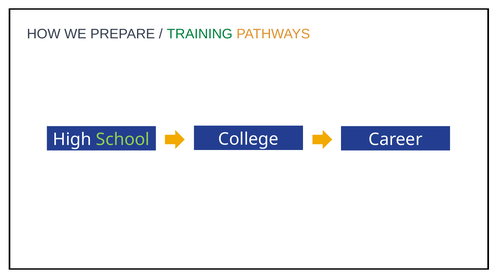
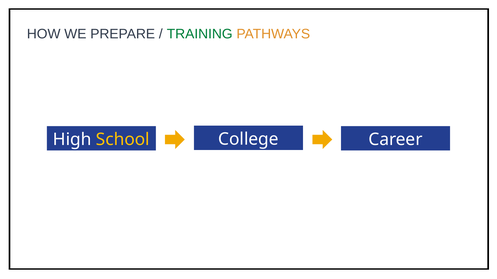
School colour: light green -> yellow
